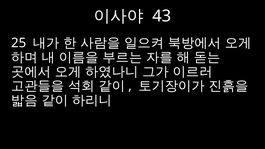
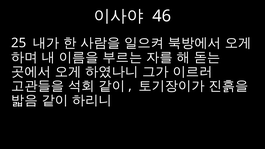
43: 43 -> 46
